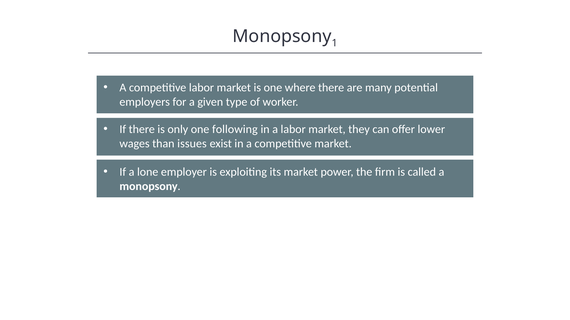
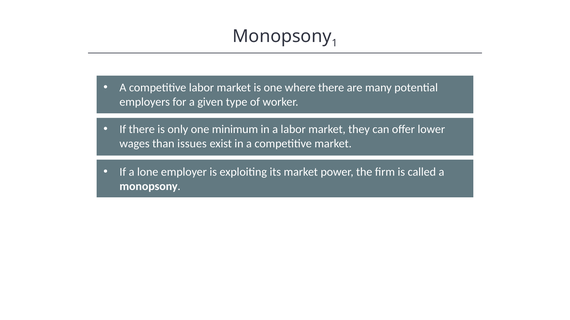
following: following -> minimum
